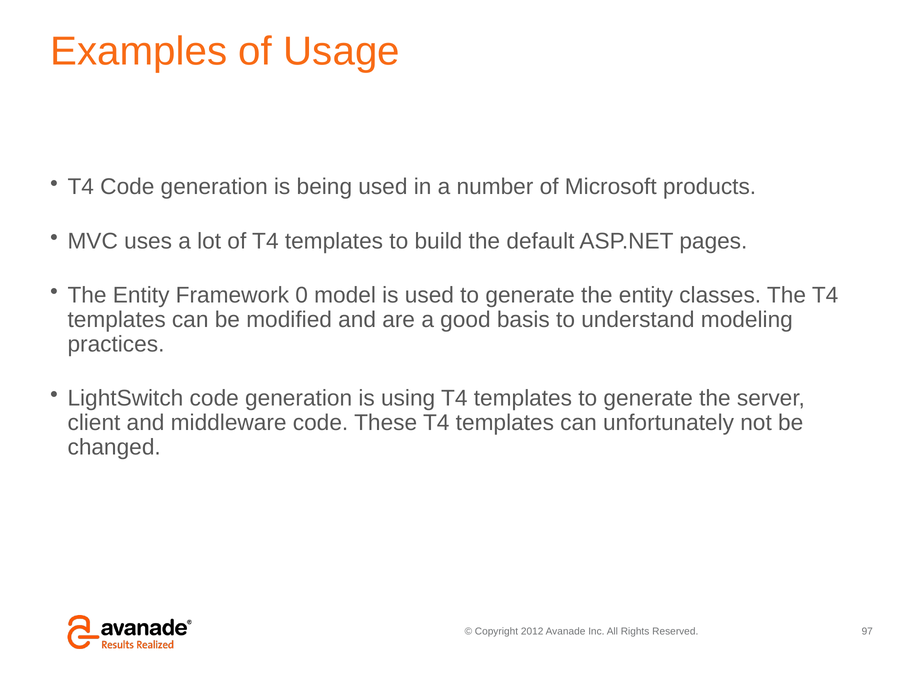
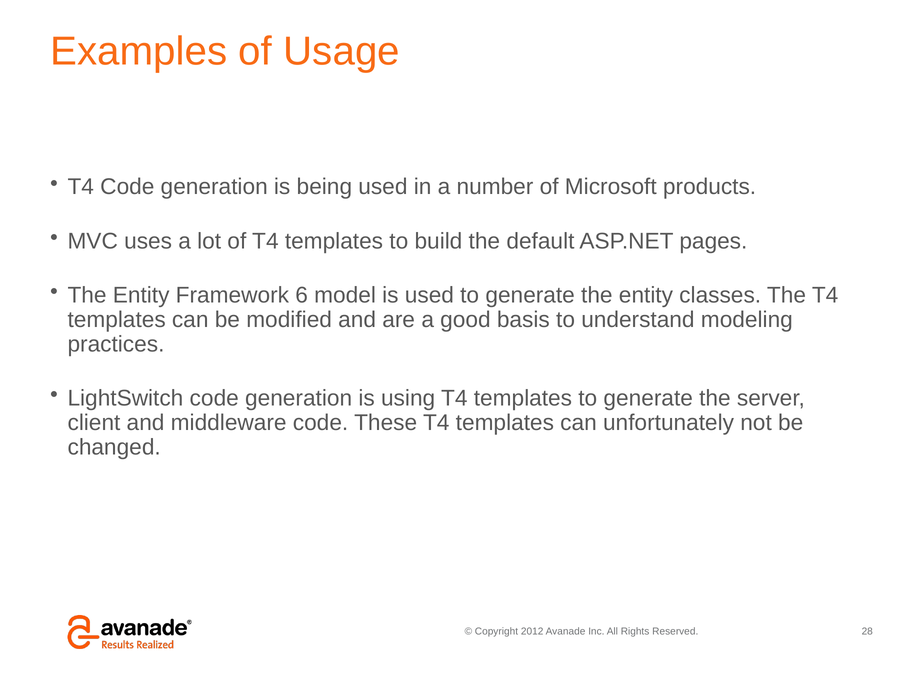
0: 0 -> 6
97: 97 -> 28
